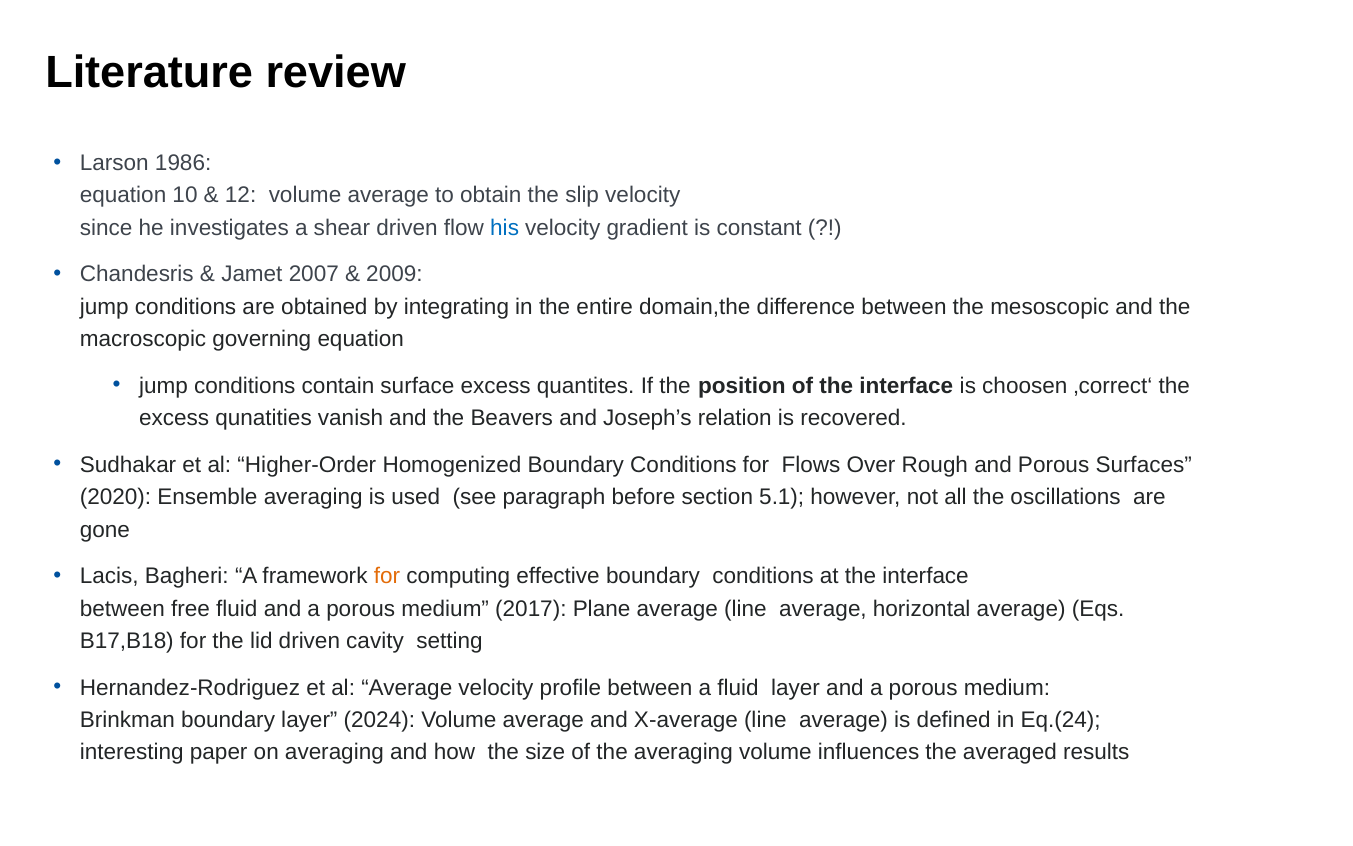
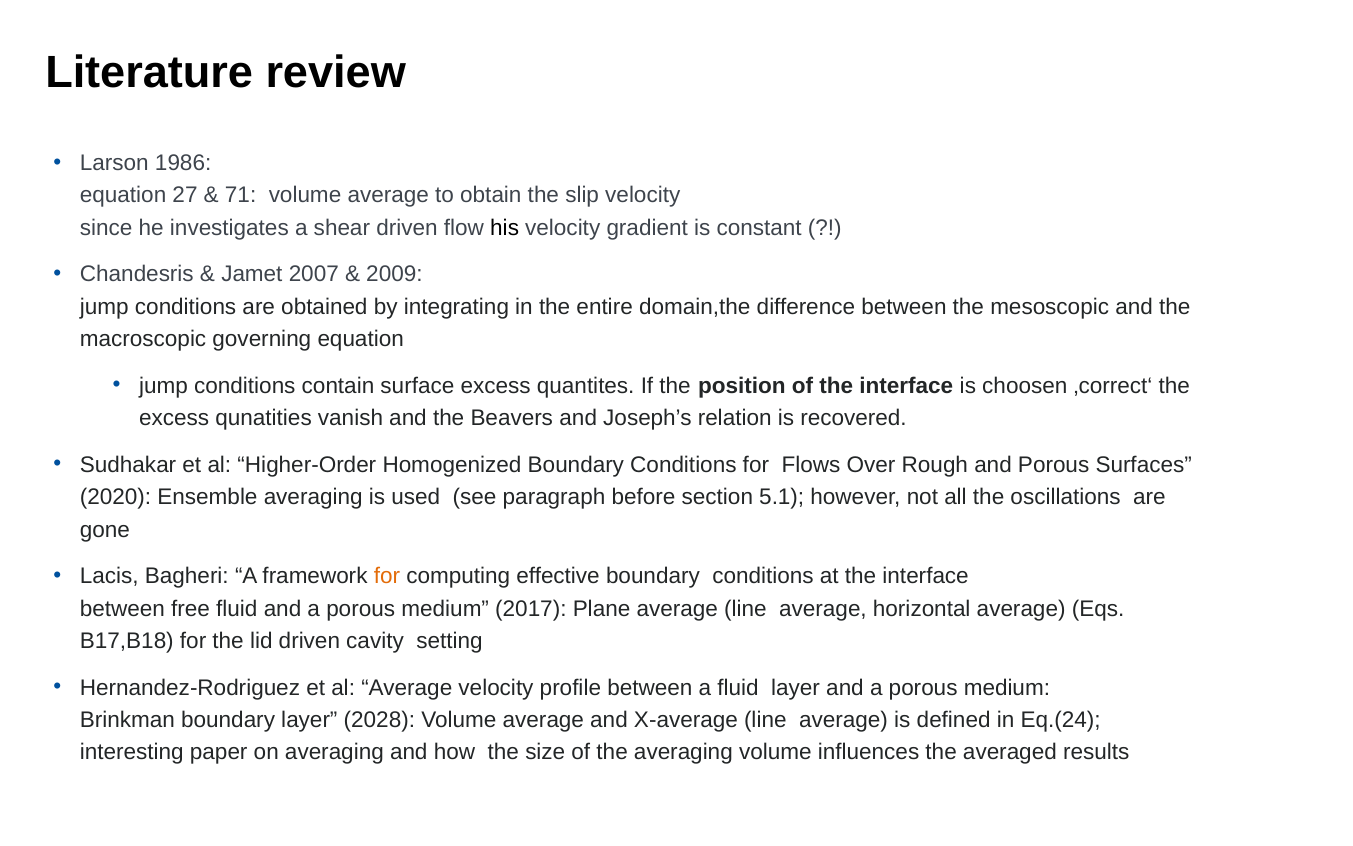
10: 10 -> 27
12: 12 -> 71
his colour: blue -> black
2024: 2024 -> 2028
